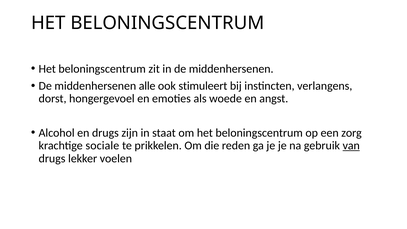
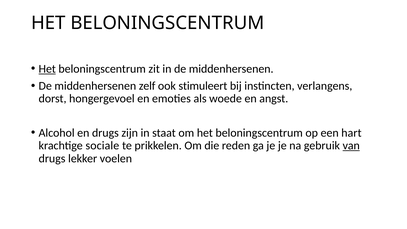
Het at (47, 69) underline: none -> present
alle: alle -> zelf
zorg: zorg -> hart
